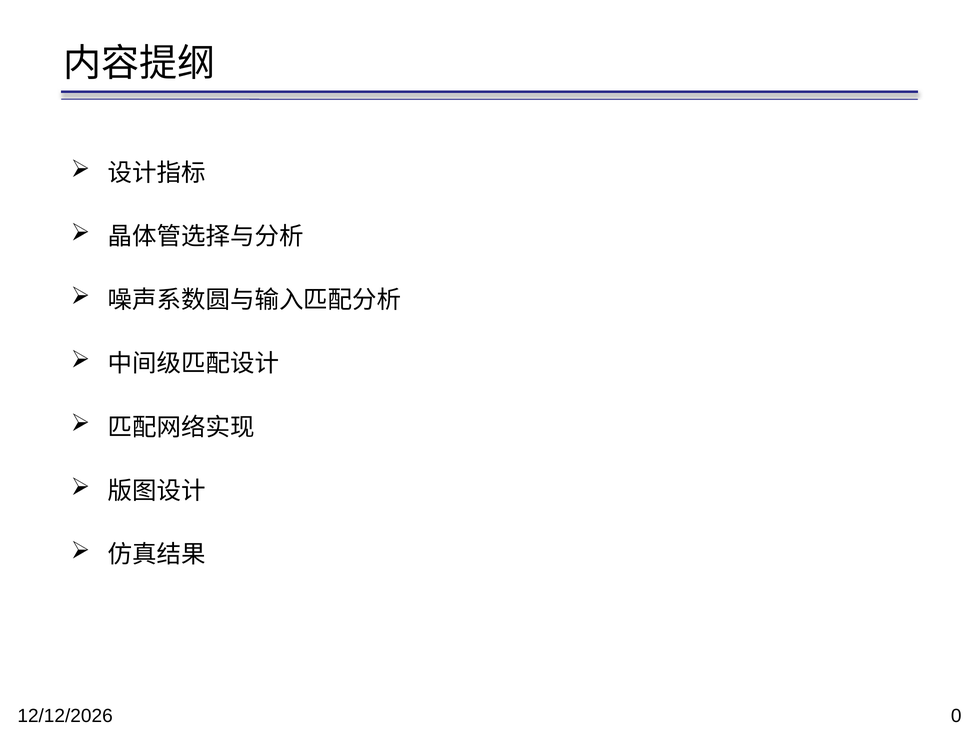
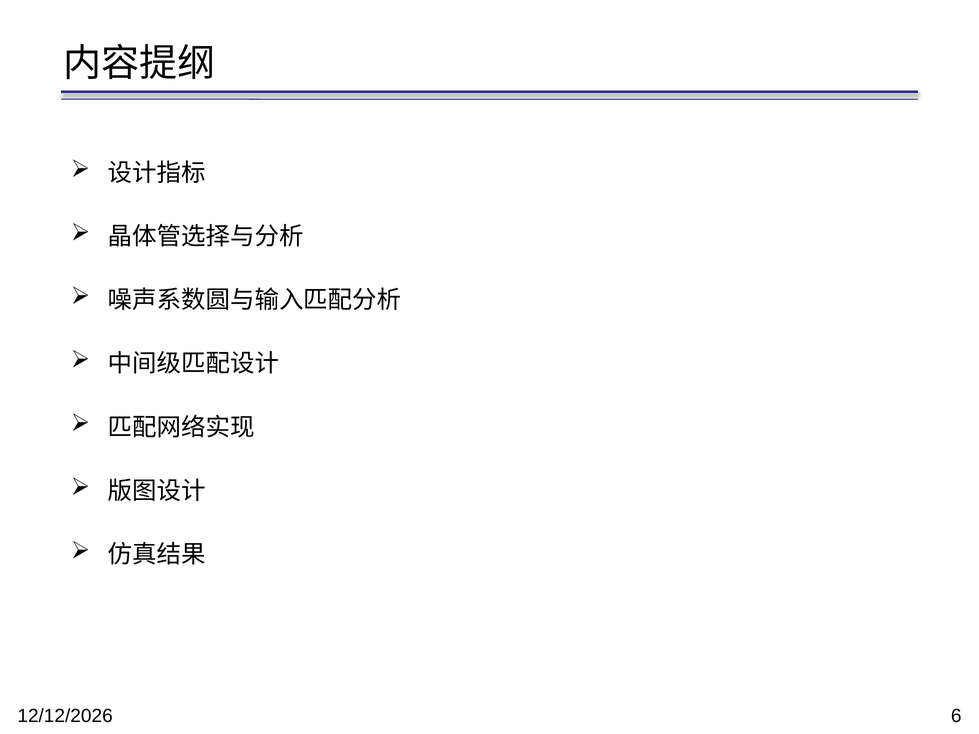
0: 0 -> 6
